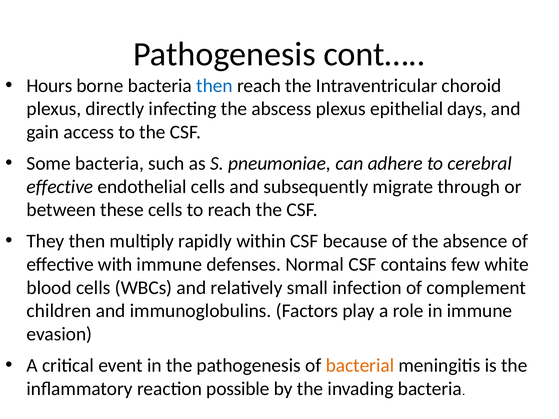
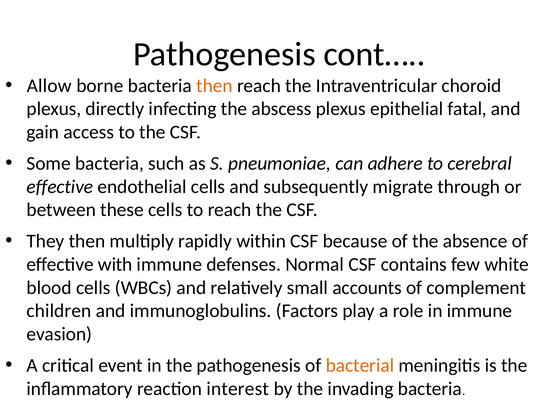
Hours: Hours -> Allow
then at (214, 86) colour: blue -> orange
days: days -> fatal
infection: infection -> accounts
possible: possible -> interest
